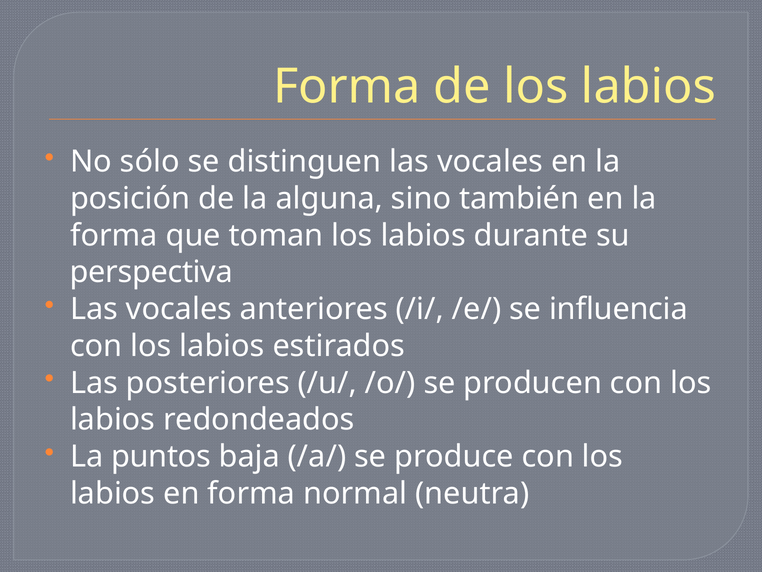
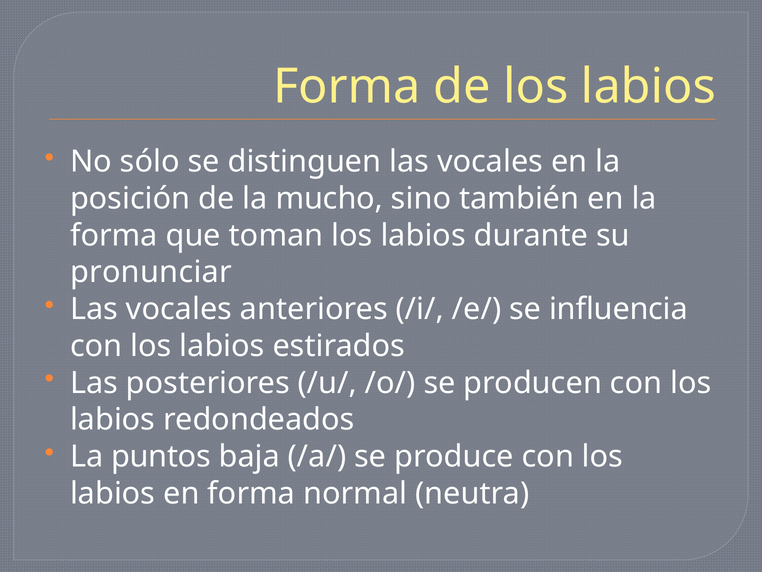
alguna: alguna -> mucho
perspectiva: perspectiva -> pronunciar
